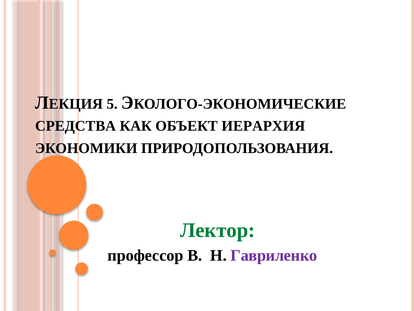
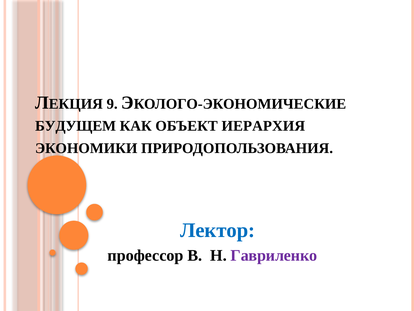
5: 5 -> 9
СРЕДСТВА: СРЕДСТВА -> БУДУЩЕМ
Лектор colour: green -> blue
